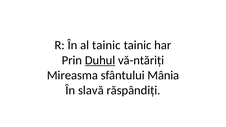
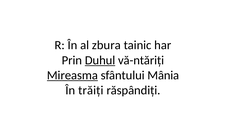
al tainic: tainic -> zbura
Mireasma underline: none -> present
slavă: slavă -> trăiți
